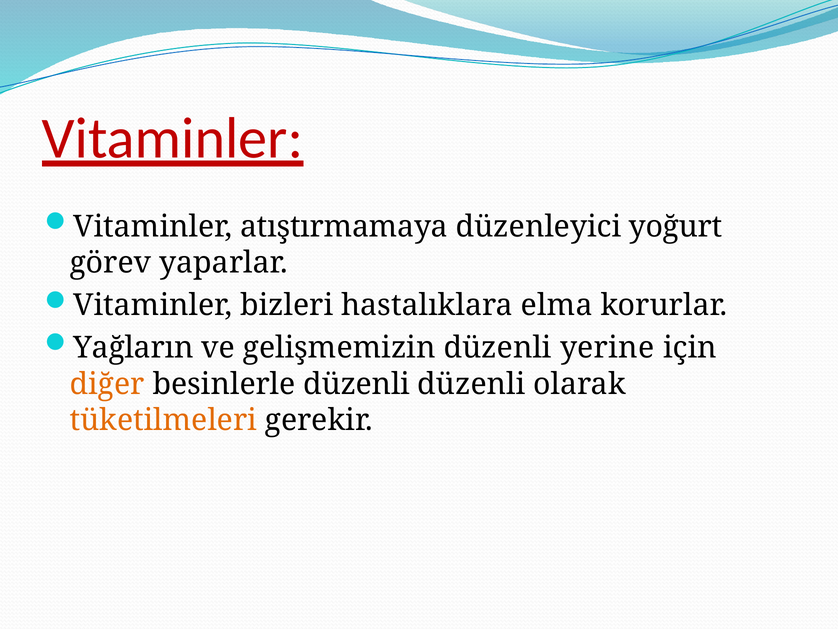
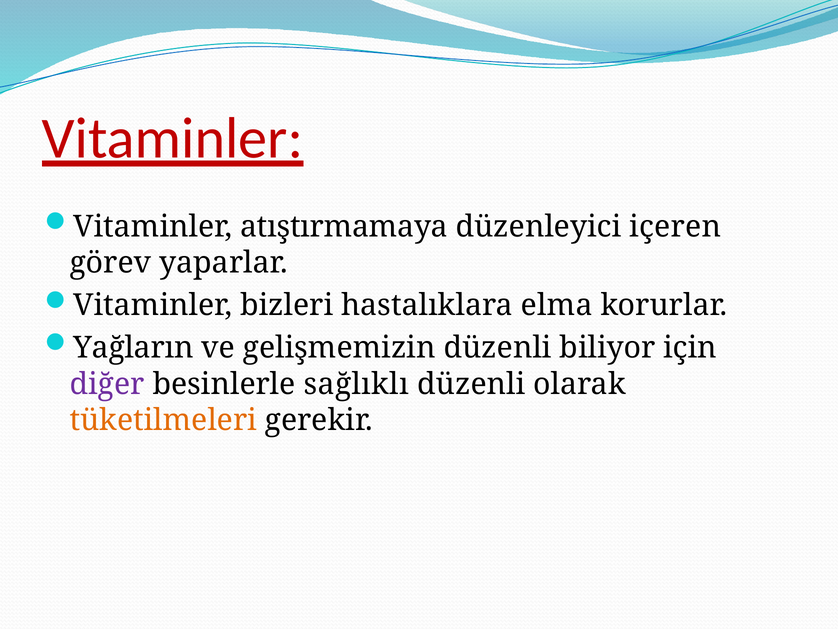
yoğurt: yoğurt -> içeren
yerine: yerine -> biliyor
diğer colour: orange -> purple
besinlerle düzenli: düzenli -> sağlıklı
